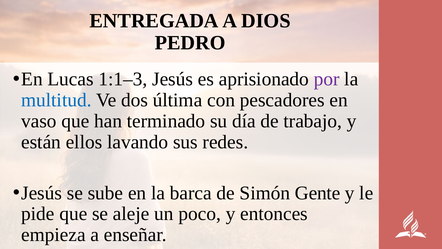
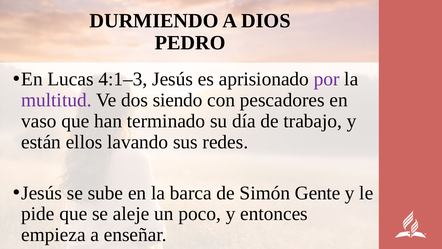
ENTREGADA: ENTREGADA -> DURMIENDO
1:1–3: 1:1–3 -> 4:1–3
multitud colour: blue -> purple
última: última -> siendo
